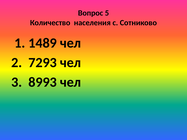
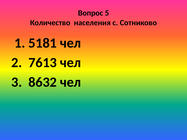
1489: 1489 -> 5181
7293: 7293 -> 7613
8993: 8993 -> 8632
